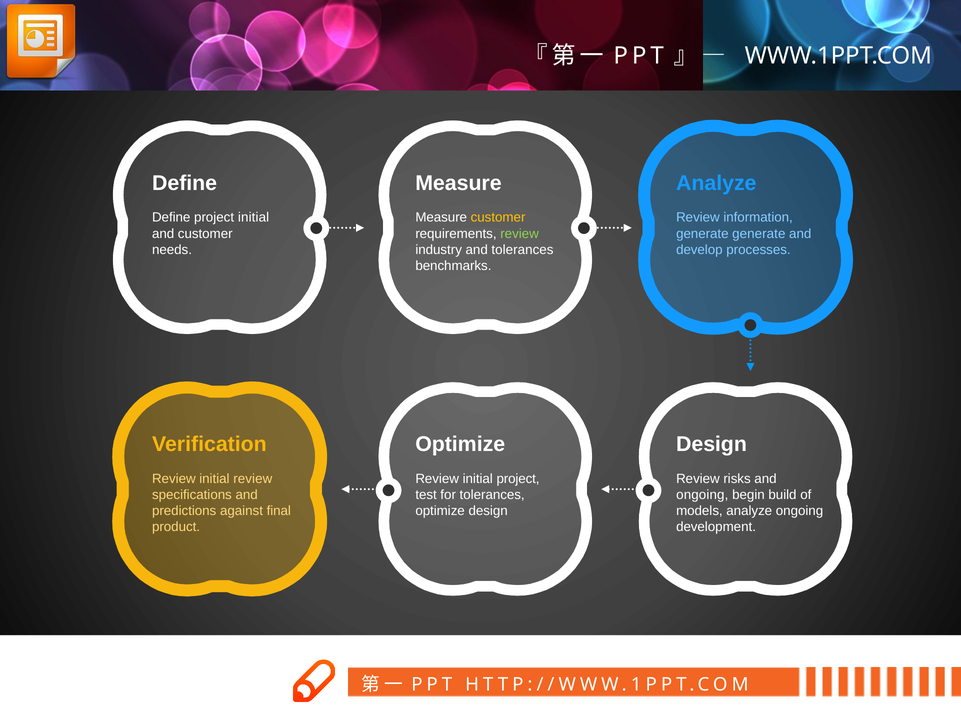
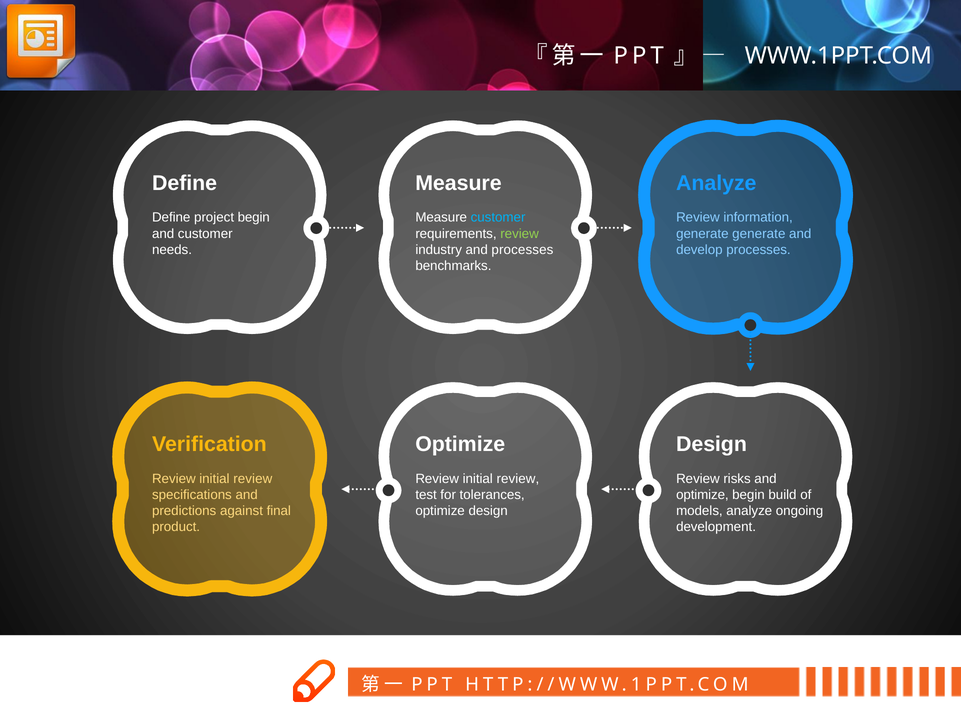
project initial: initial -> begin
customer at (498, 217) colour: yellow -> light blue
and tolerances: tolerances -> processes
project at (518, 478): project -> review
ongoing at (702, 494): ongoing -> optimize
